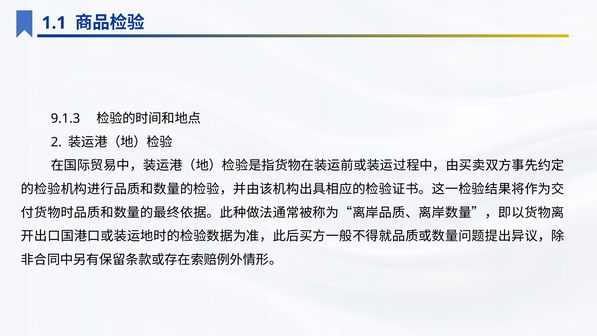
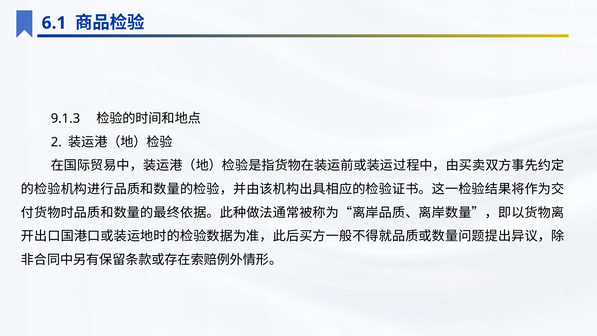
1.1: 1.1 -> 6.1
